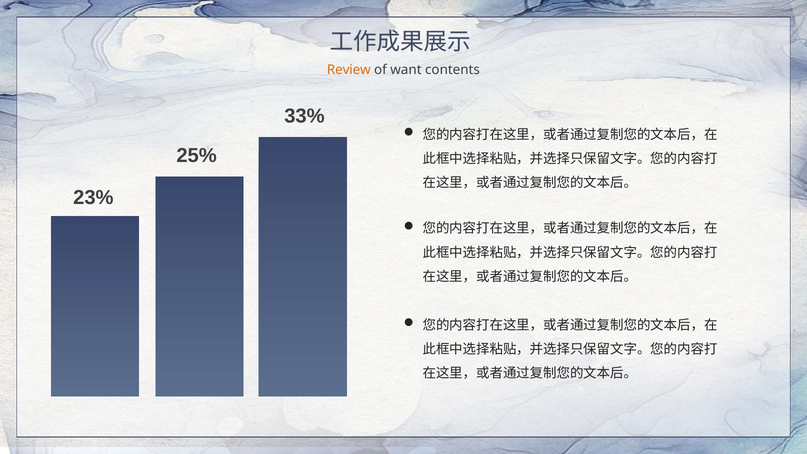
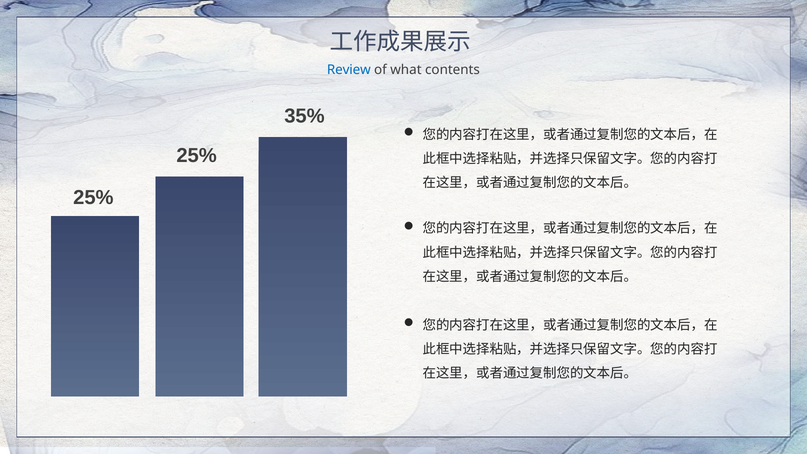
Review colour: orange -> blue
want: want -> what
33%: 33% -> 35%
23% at (93, 197): 23% -> 25%
